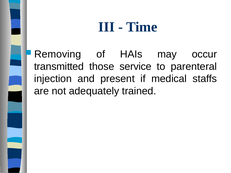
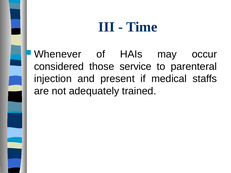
Removing: Removing -> Whenever
transmitted: transmitted -> considered
